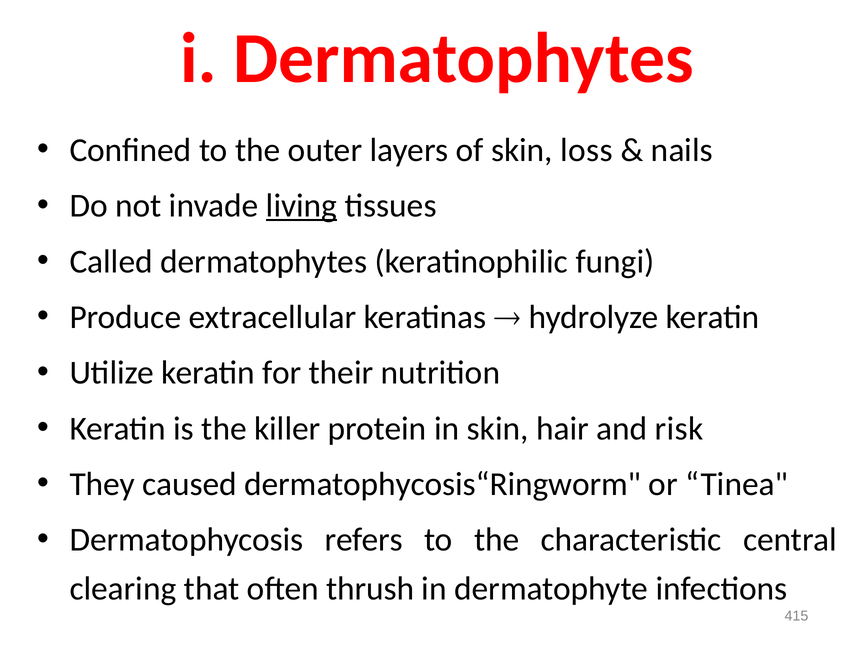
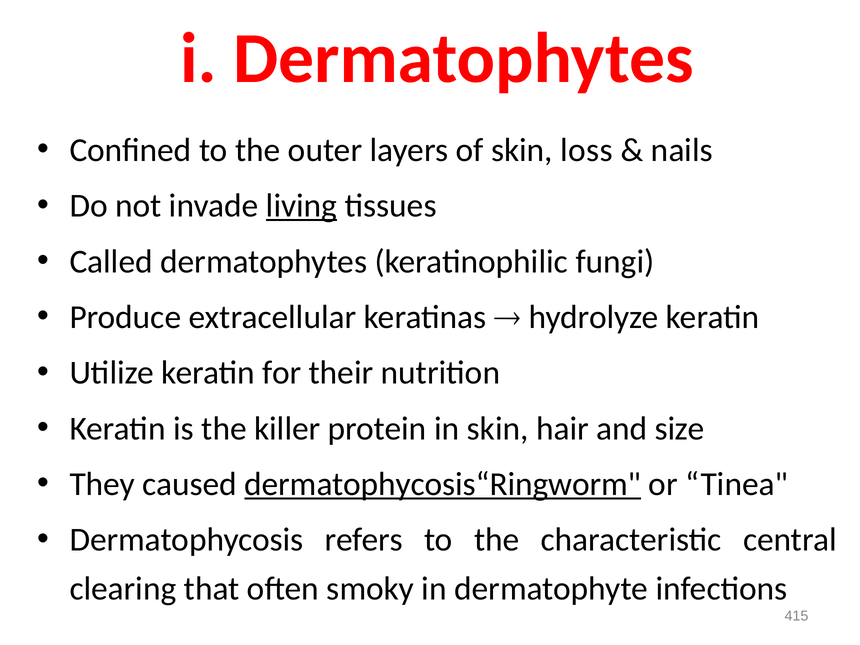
risk: risk -> size
dermatophycosis“Ringworm underline: none -> present
thrush: thrush -> smoky
